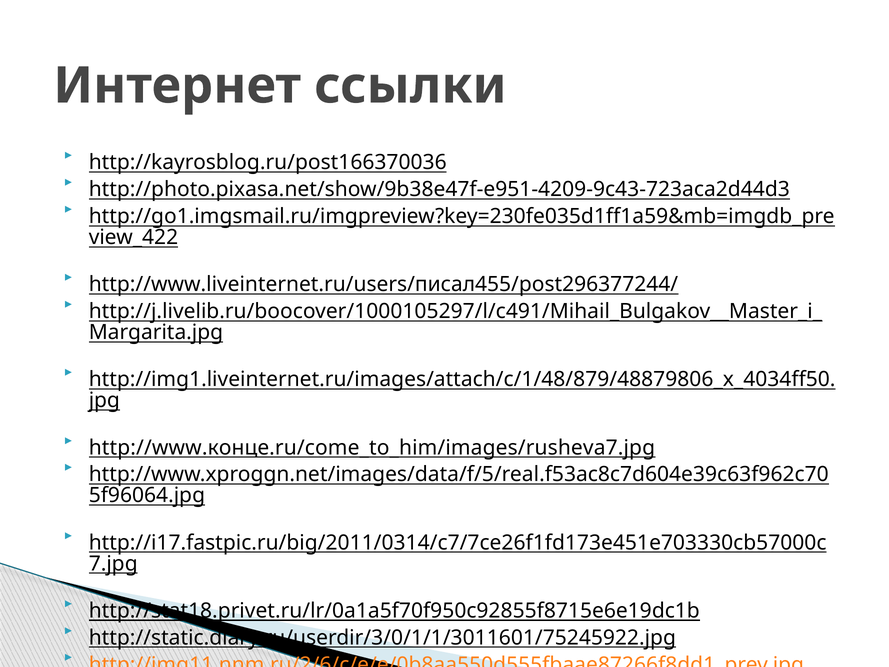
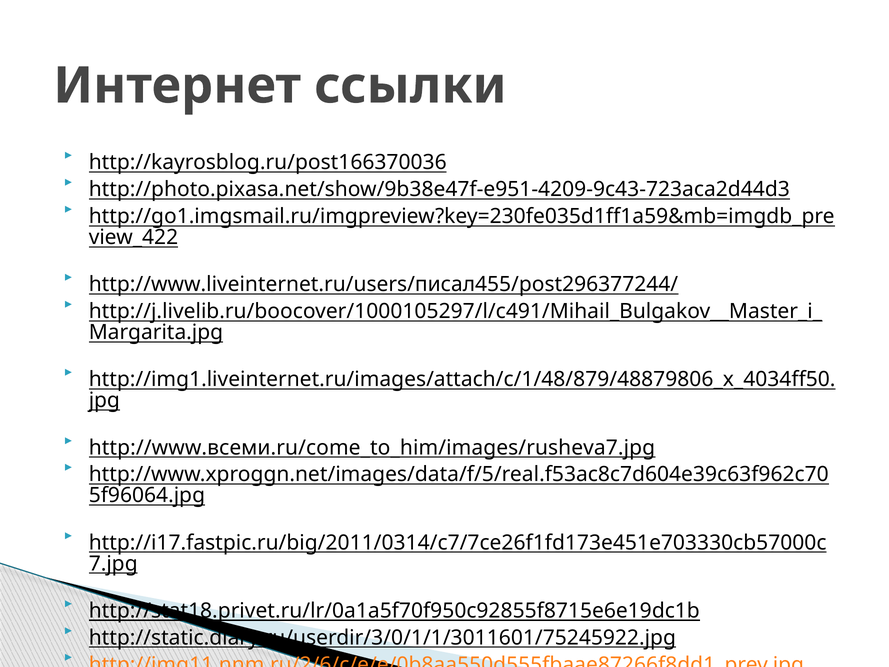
http://www.конце.ru/come_to_him/images/rusheva7.jpg: http://www.конце.ru/come_to_him/images/rusheva7.jpg -> http://www.всеми.ru/come_to_him/images/rusheva7.jpg
